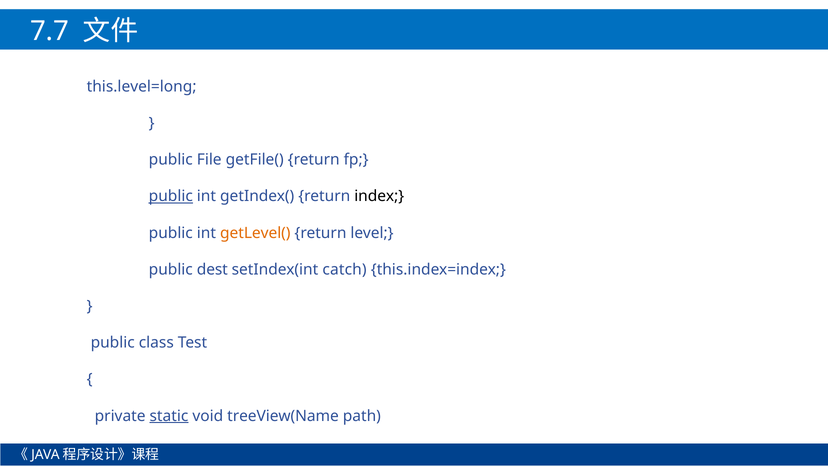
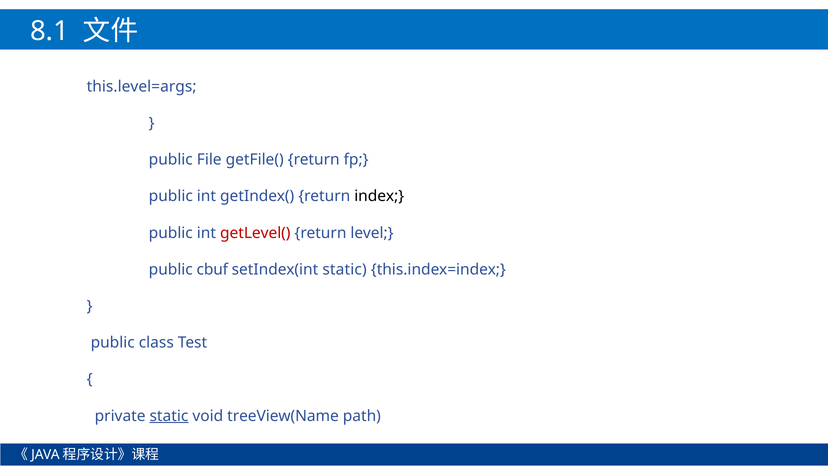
7.7: 7.7 -> 8.1
this.level=long: this.level=long -> this.level=args
public at (171, 196) underline: present -> none
getLevel( colour: orange -> red
dest: dest -> cbuf
setIndex(int catch: catch -> static
